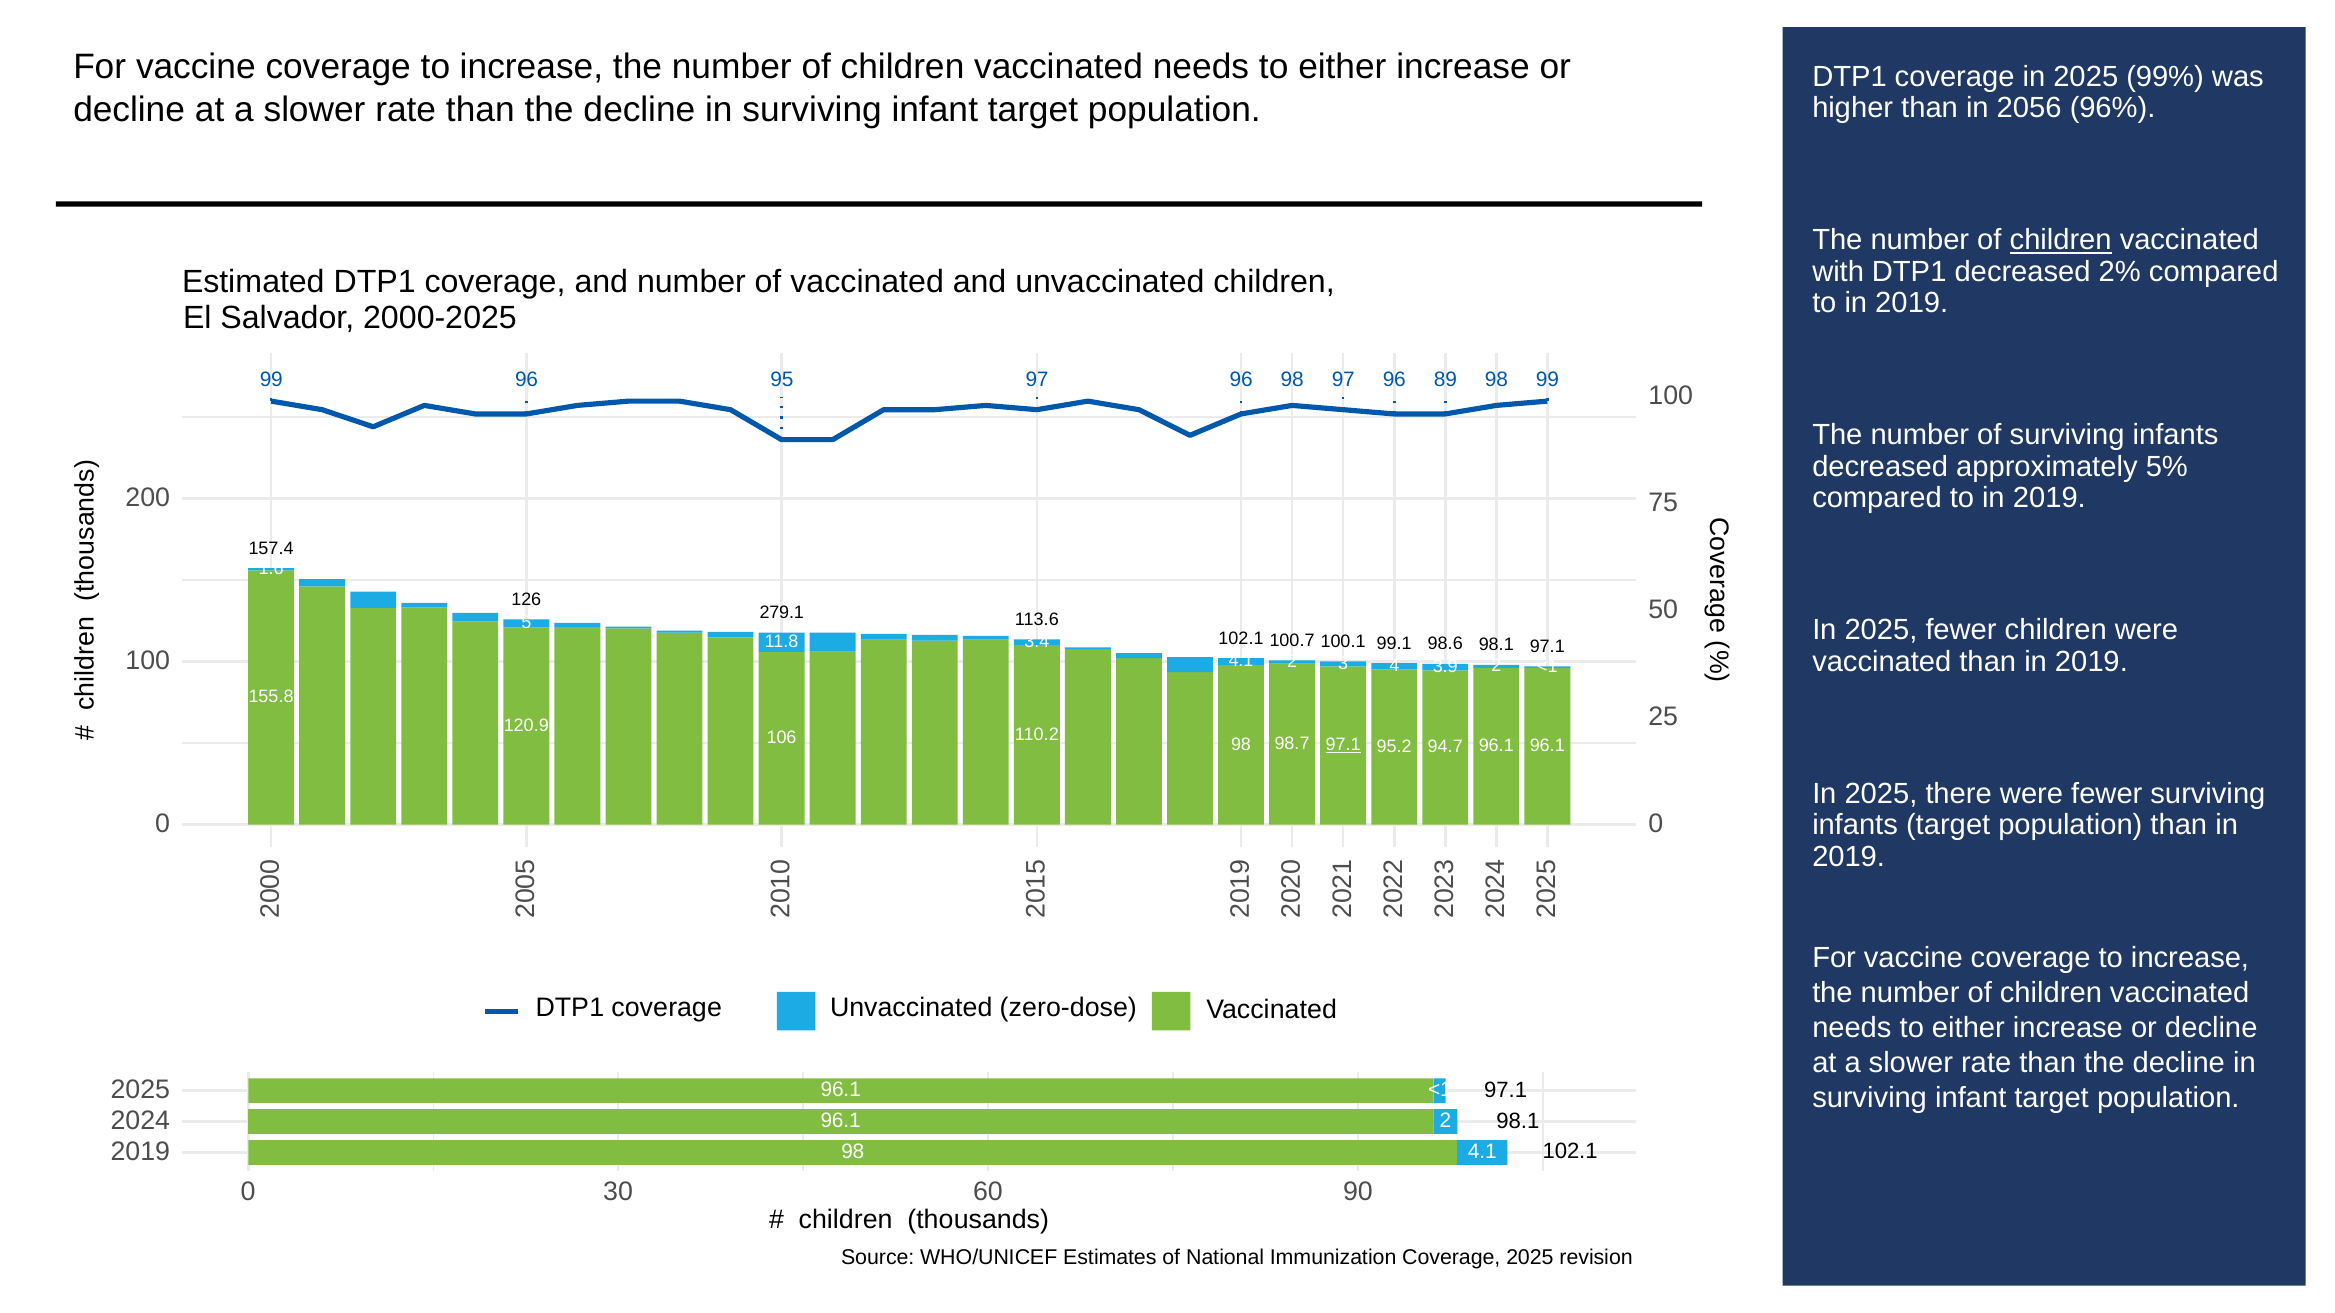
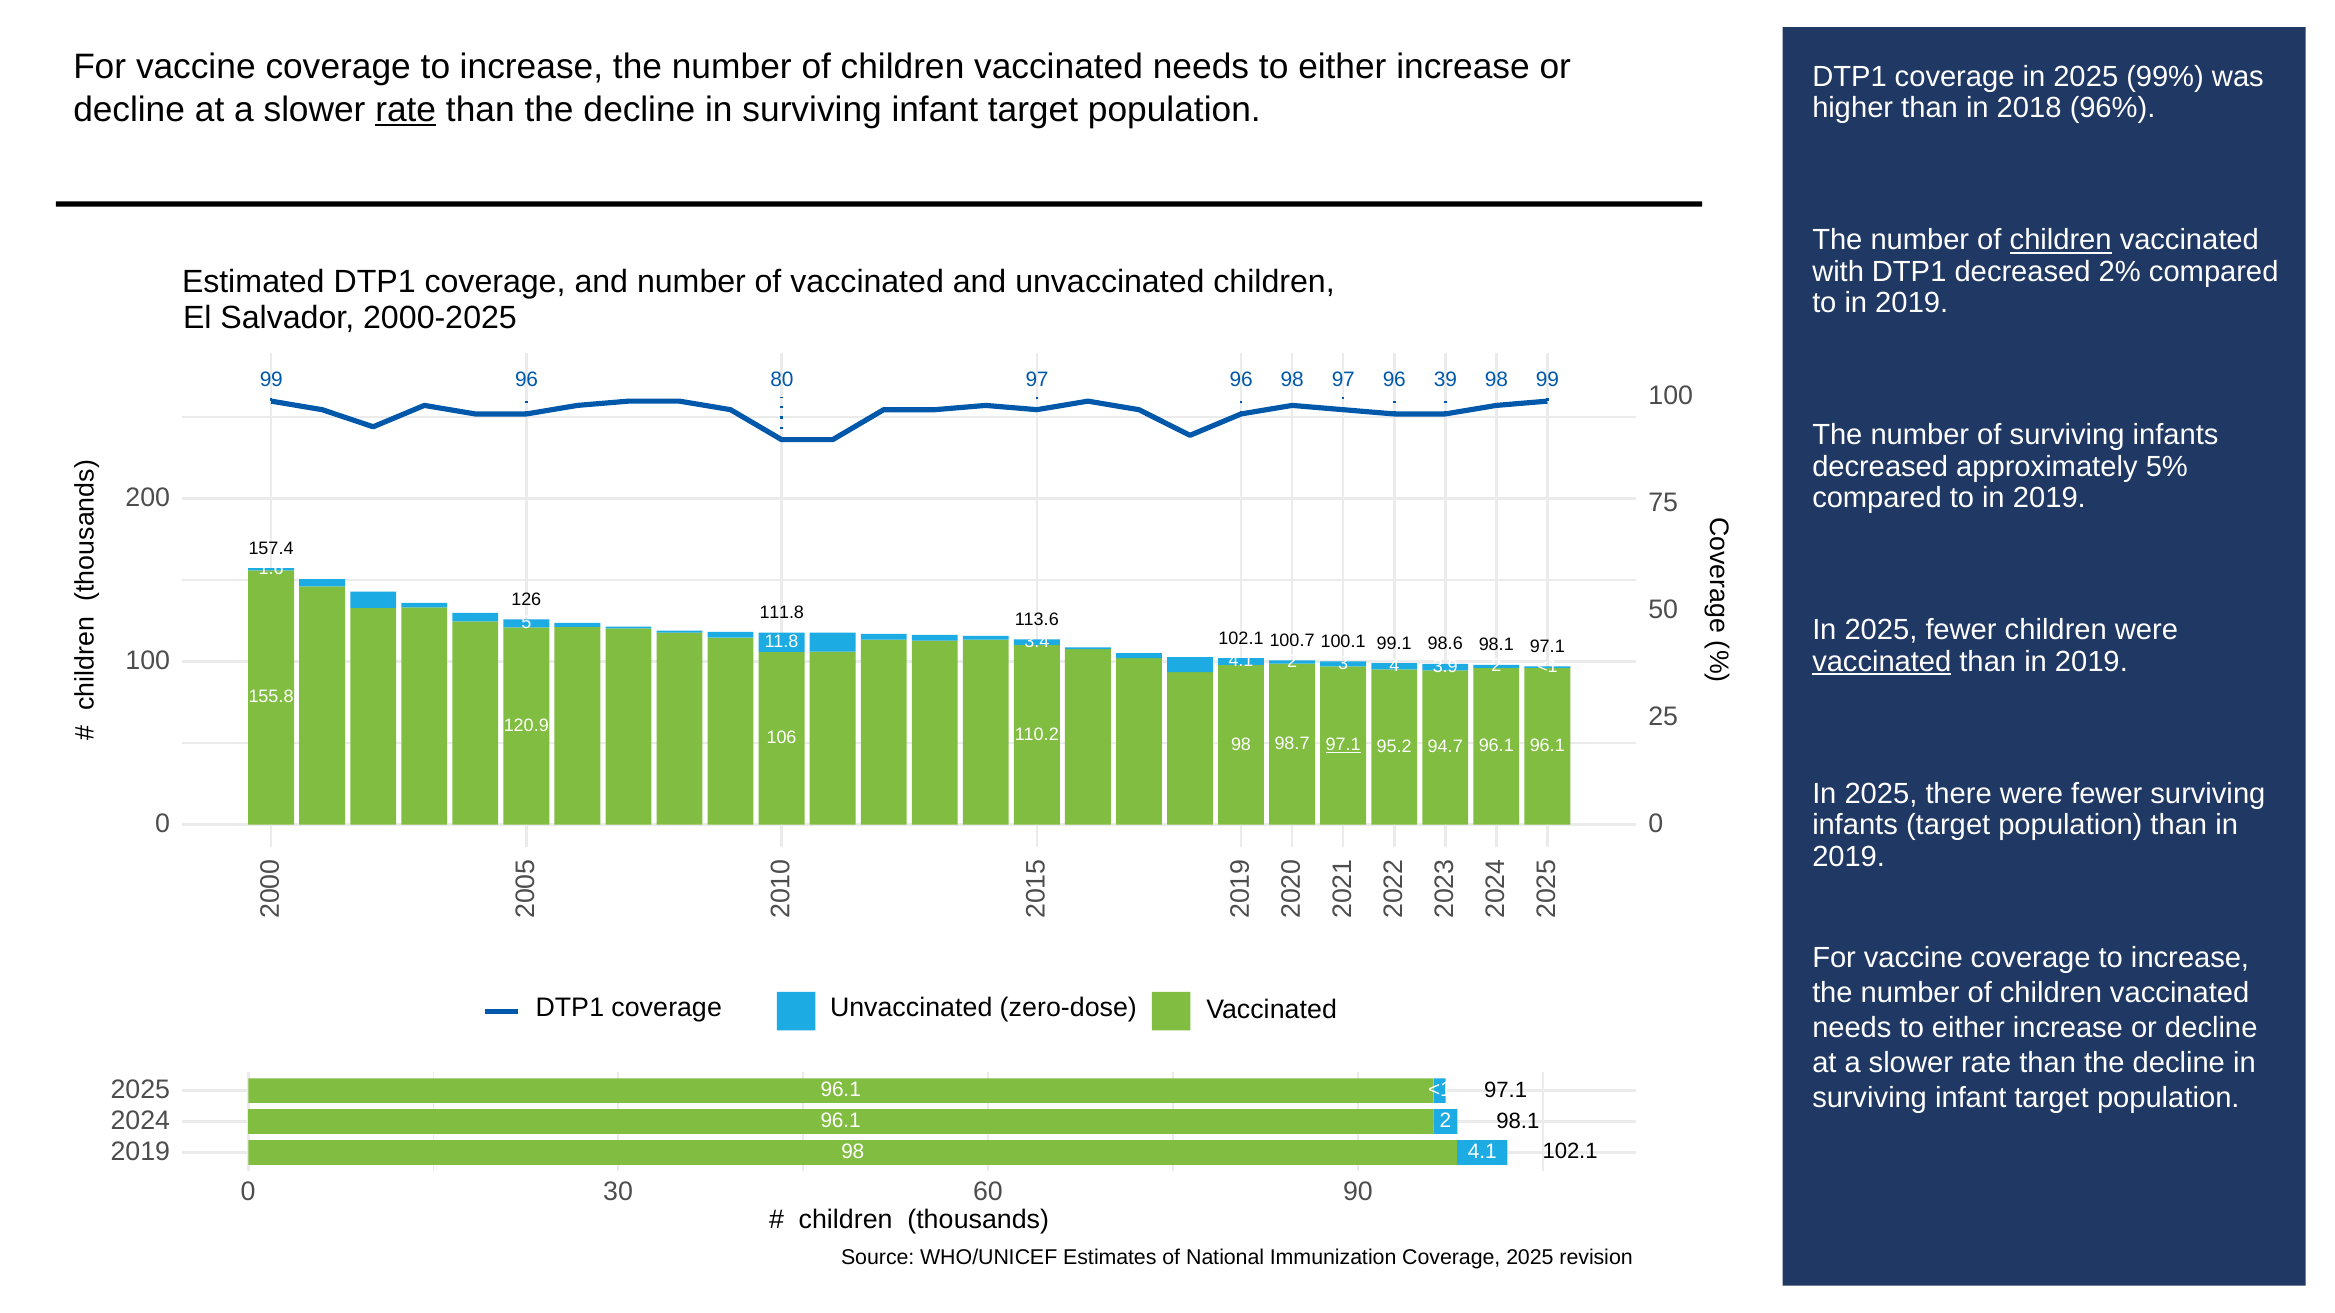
rate at (406, 110) underline: none -> present
2056: 2056 -> 2018
95: 95 -> 80
89: 89 -> 39
279.1: 279.1 -> 111.8
vaccinated at (1882, 662) underline: none -> present
